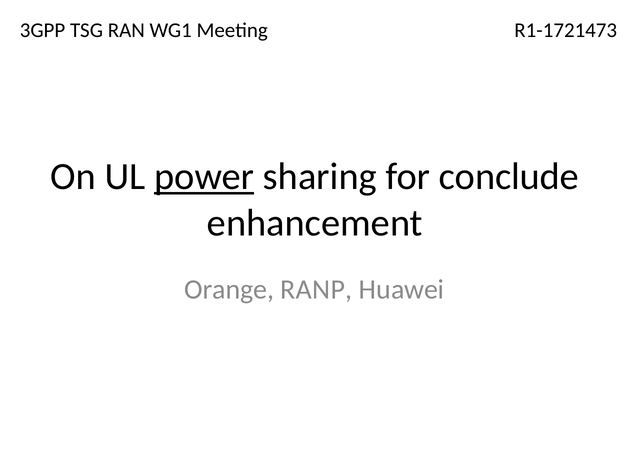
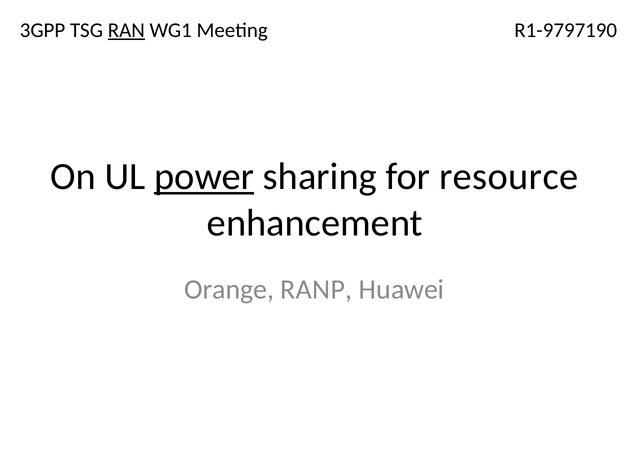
RAN underline: none -> present
R1-1721473: R1-1721473 -> R1-9797190
conclude: conclude -> resource
